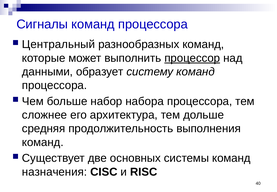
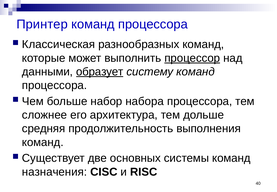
Сигналы: Сигналы -> Принтер
Центральный: Центральный -> Классическая
образует underline: none -> present
